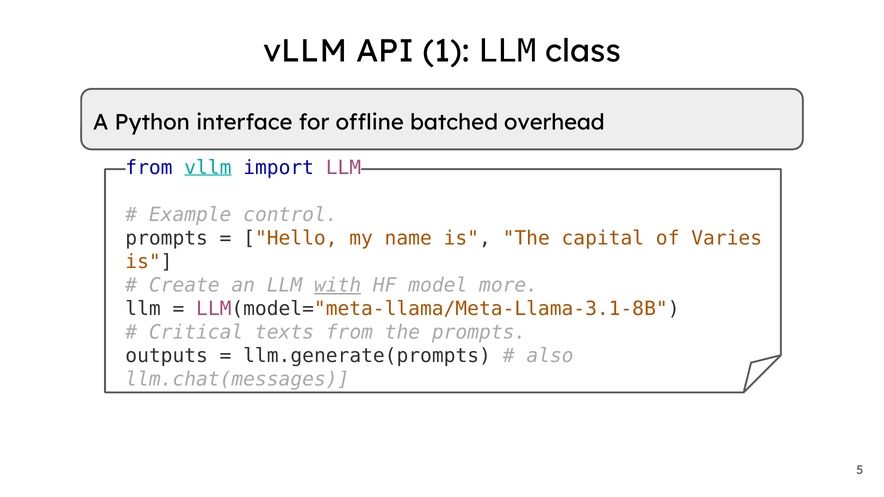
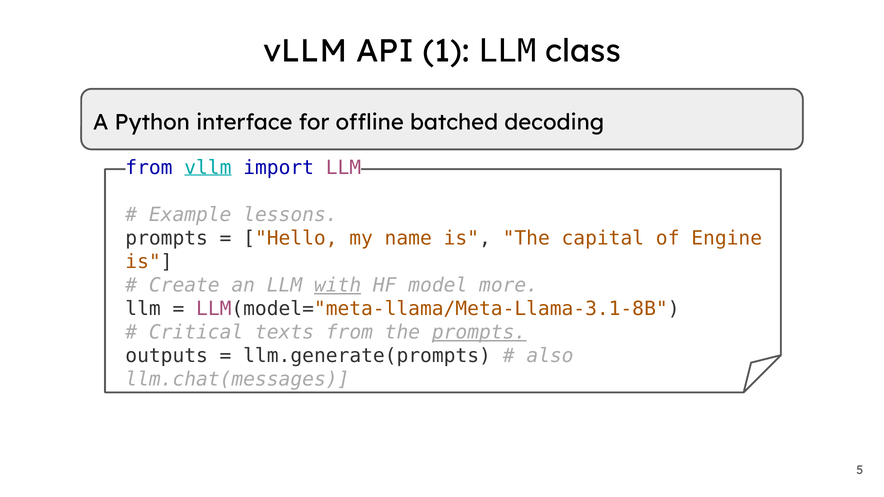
overhead: overhead -> decoding
control: control -> lessons
Varies: Varies -> Engine
prompts at (479, 333) underline: none -> present
